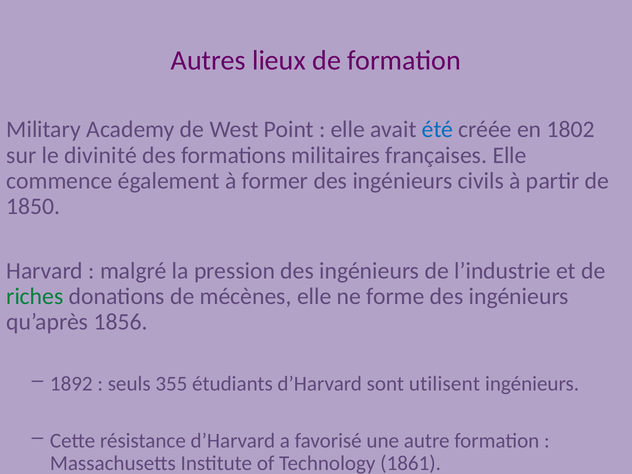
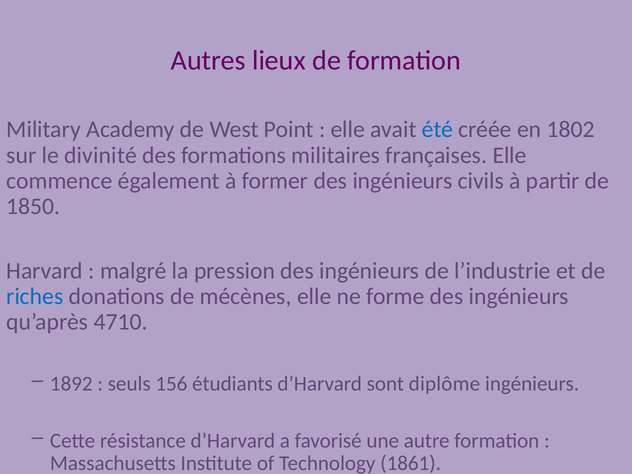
riches colour: green -> blue
1856: 1856 -> 4710
355: 355 -> 156
utilisent: utilisent -> diplôme
